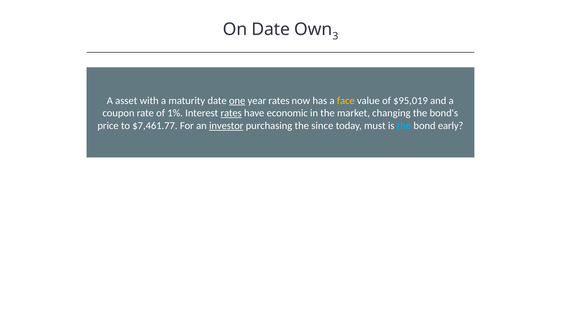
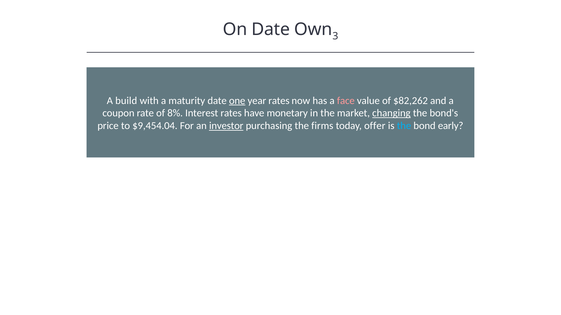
asset: asset -> build
face colour: yellow -> pink
$95,019: $95,019 -> $82,262
1%: 1% -> 8%
rates at (231, 113) underline: present -> none
economic: economic -> monetary
changing underline: none -> present
$7,461.77: $7,461.77 -> $9,454.04
since: since -> firms
must: must -> offer
